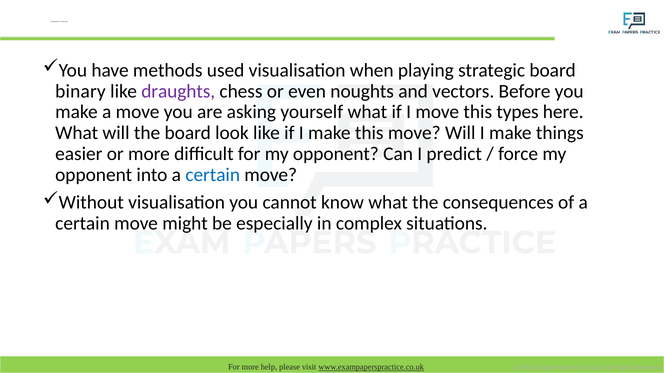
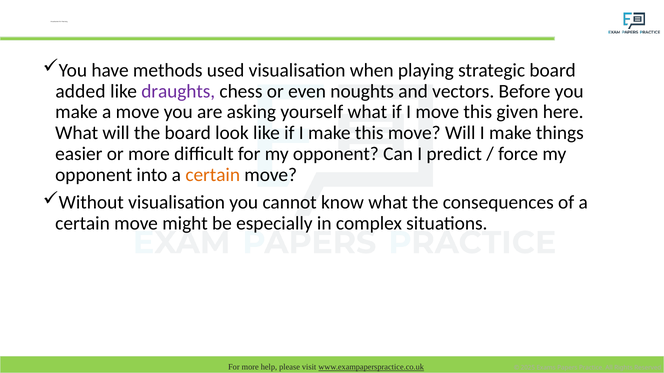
binary: binary -> added
types: types -> given
certain at (213, 175) colour: blue -> orange
